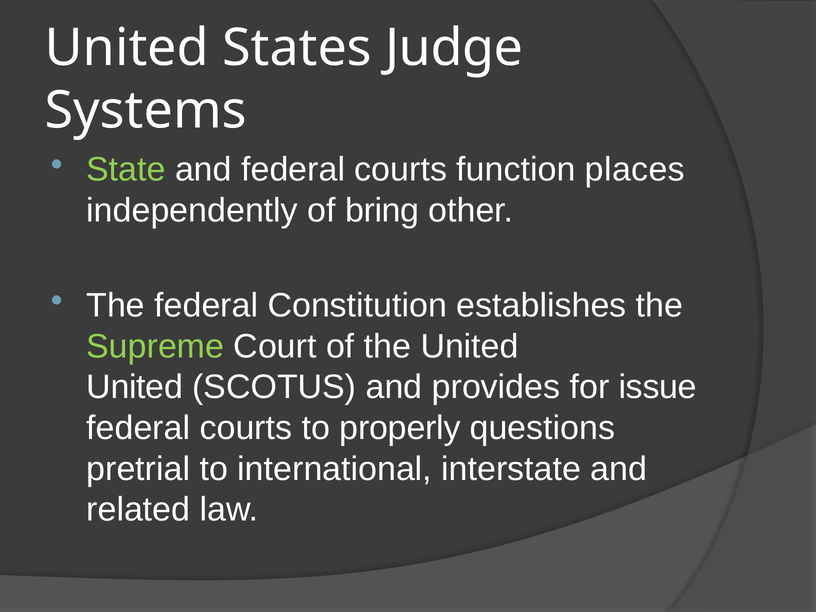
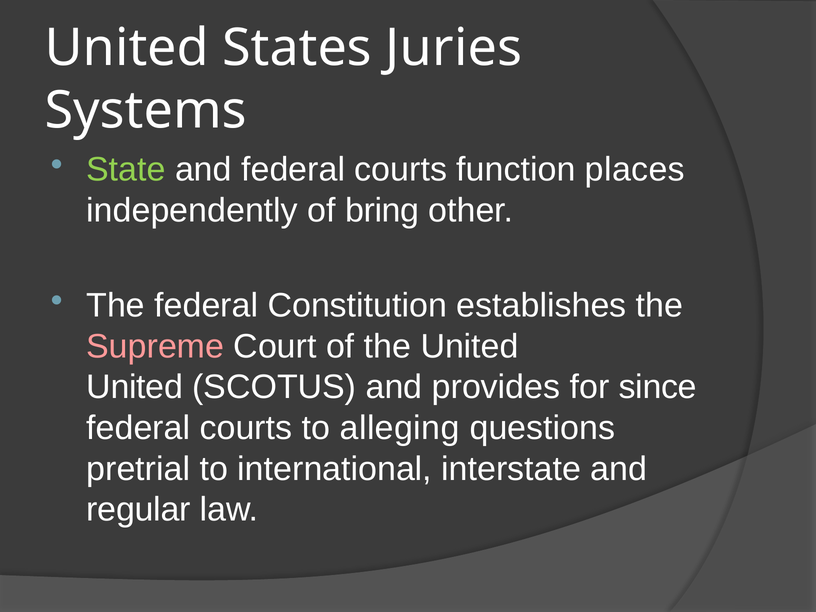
Judge: Judge -> Juries
Supreme colour: light green -> pink
issue: issue -> since
properly: properly -> alleging
related: related -> regular
